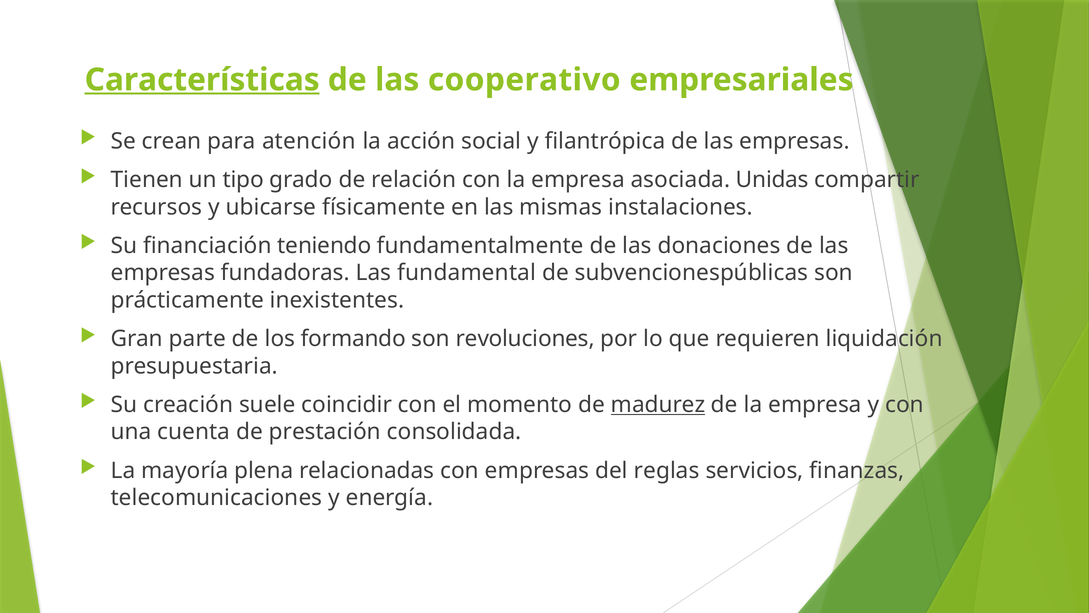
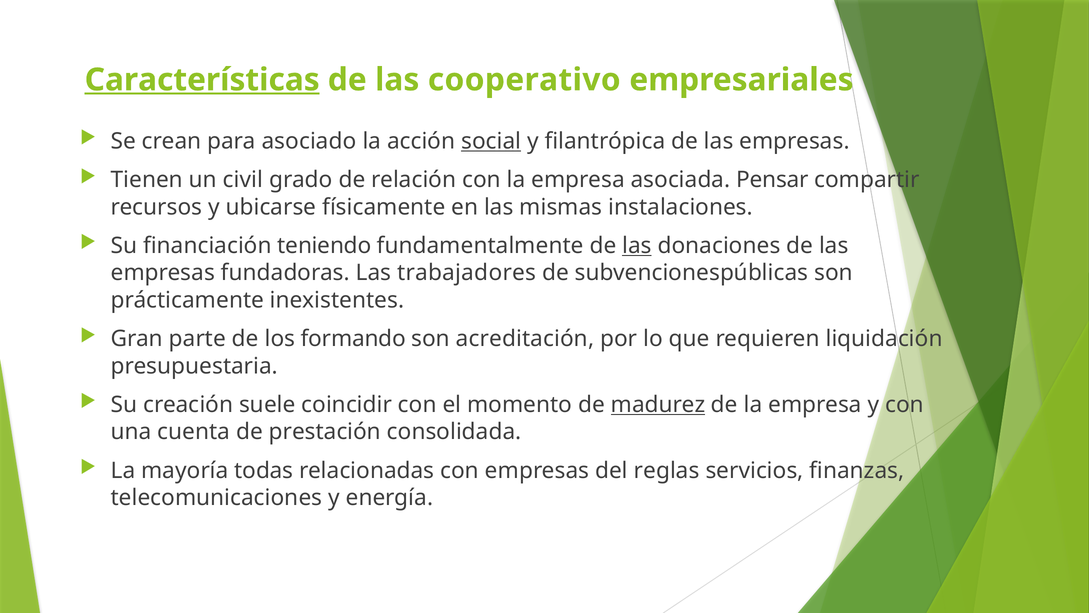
atención: atención -> asociado
social underline: none -> present
tipo: tipo -> civil
Unidas: Unidas -> Pensar
las at (637, 246) underline: none -> present
fundamental: fundamental -> trabajadores
revoluciones: revoluciones -> acreditación
plena: plena -> todas
